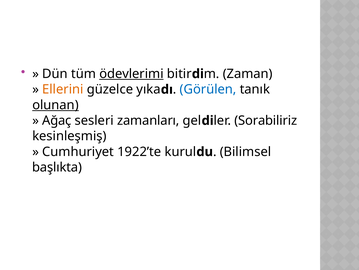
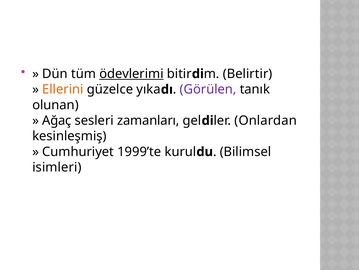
Zaman: Zaman -> Belirtir
Görülen colour: blue -> purple
olunan underline: present -> none
Sorabiliriz: Sorabiliriz -> Onlardan
1922’te: 1922’te -> 1999’te
başlıkta: başlıkta -> isimleri
